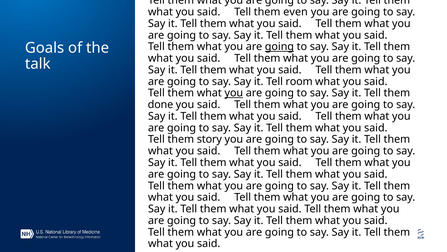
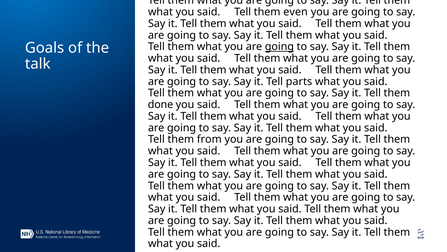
room: room -> parts
you at (234, 93) underline: present -> none
story: story -> from
